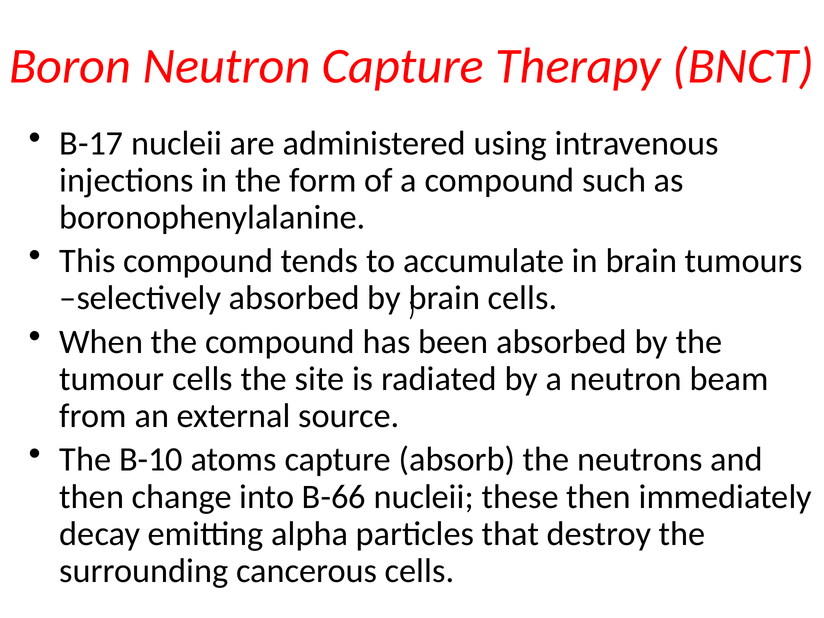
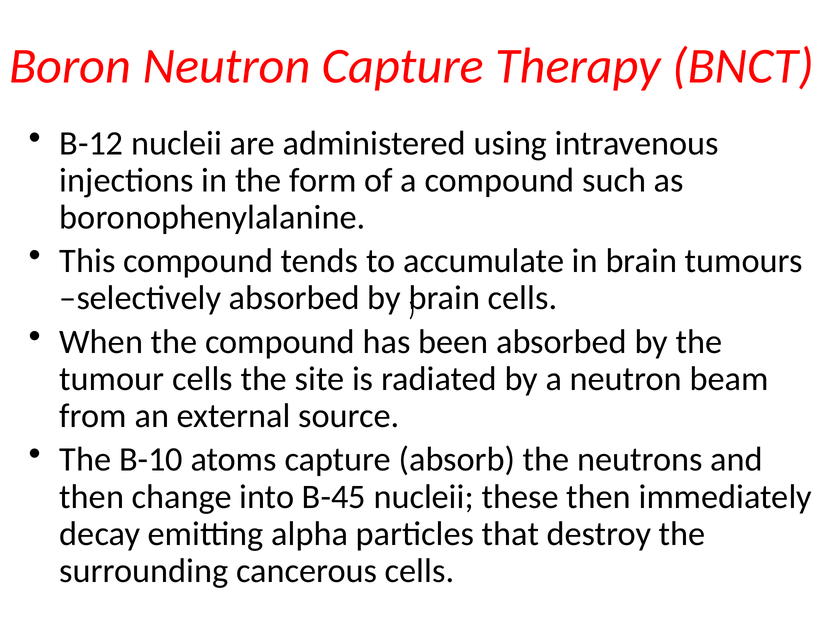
B-17: B-17 -> B-12
B-66: B-66 -> B-45
